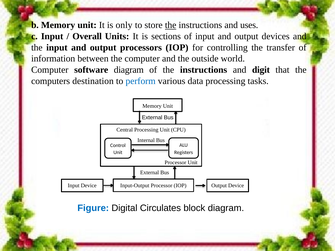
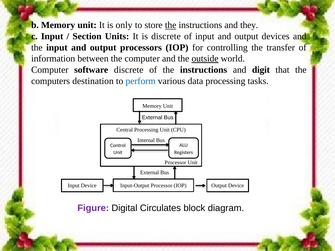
uses: uses -> they
Overall: Overall -> Section
is sections: sections -> discrete
outside underline: none -> present
software diagram: diagram -> discrete
Figure colour: blue -> purple
